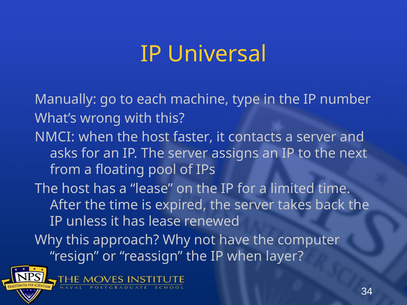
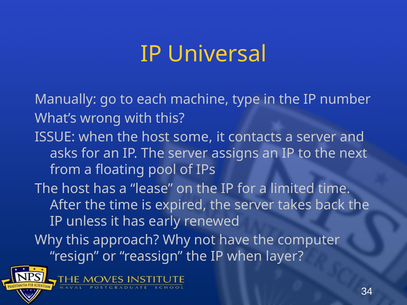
NMCI: NMCI -> ISSUE
faster: faster -> some
has lease: lease -> early
